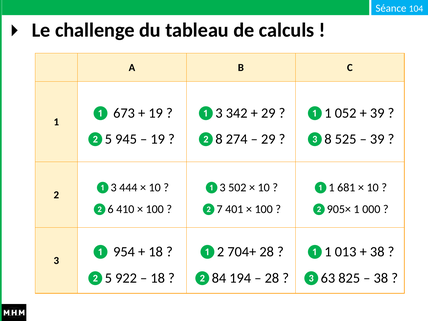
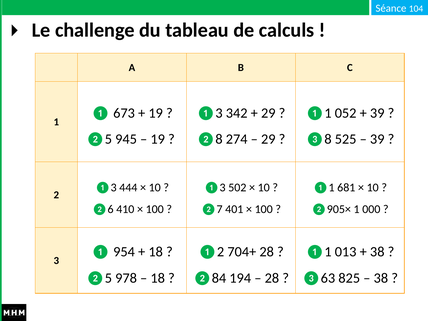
922: 922 -> 978
